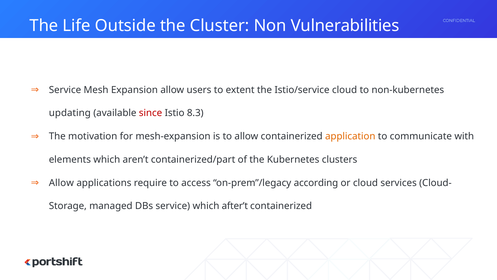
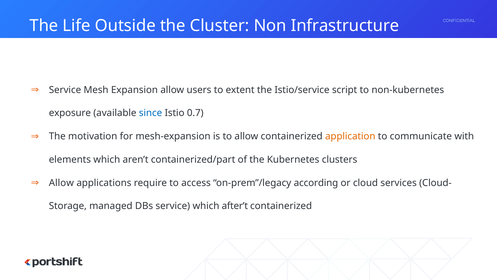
Vulnerabilities: Vulnerabilities -> Infrastructure
Istio/service cloud: cloud -> script
updating: updating -> exposure
since colour: red -> blue
8.3: 8.3 -> 0.7
